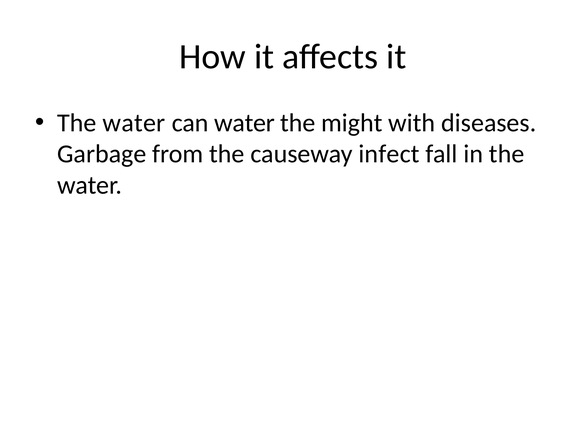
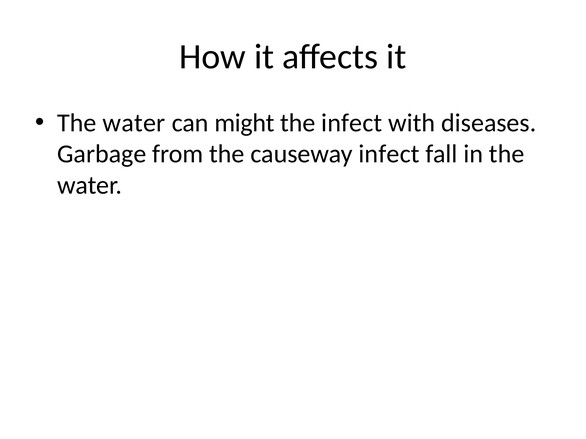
can water: water -> might
the might: might -> infect
